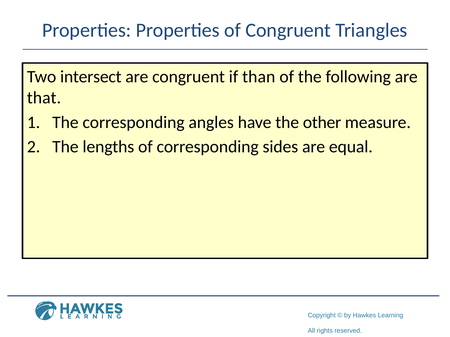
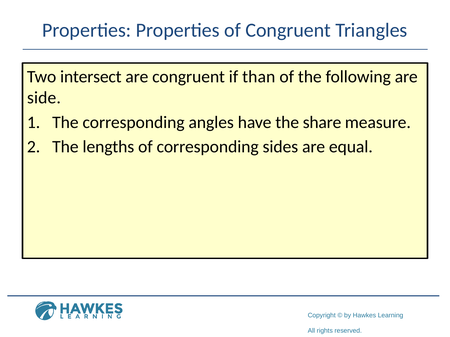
that: that -> side
other: other -> share
